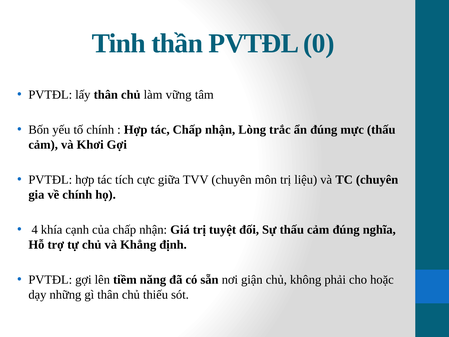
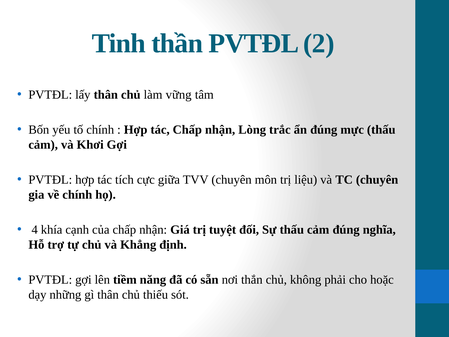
0: 0 -> 2
giận: giận -> thắn
